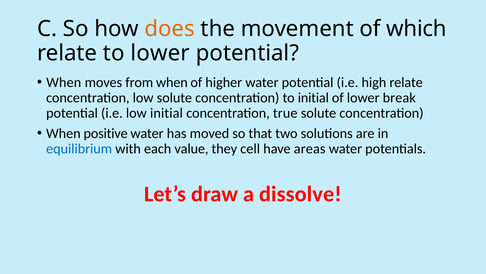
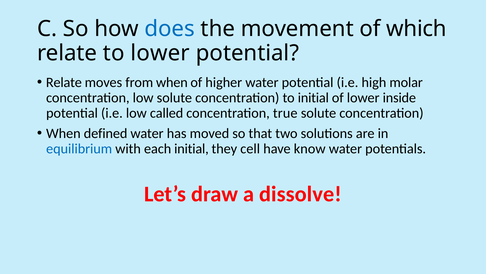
does colour: orange -> blue
When at (64, 82): When -> Relate
high relate: relate -> molar
break: break -> inside
low initial: initial -> called
positive: positive -> defined
each value: value -> initial
areas: areas -> know
